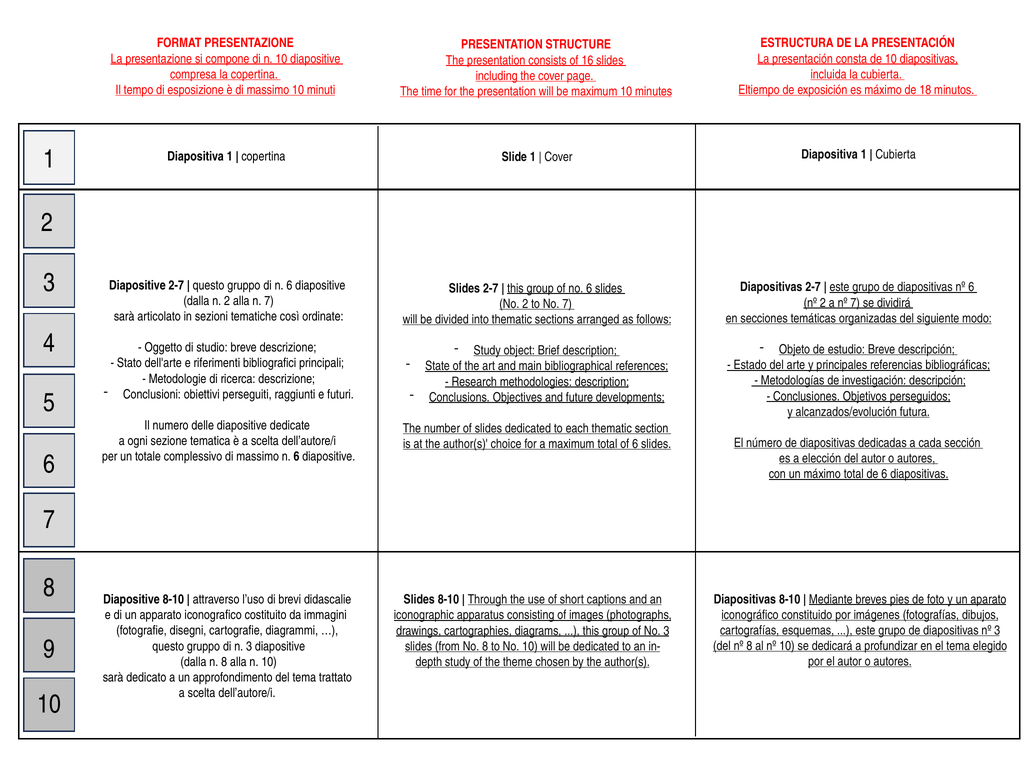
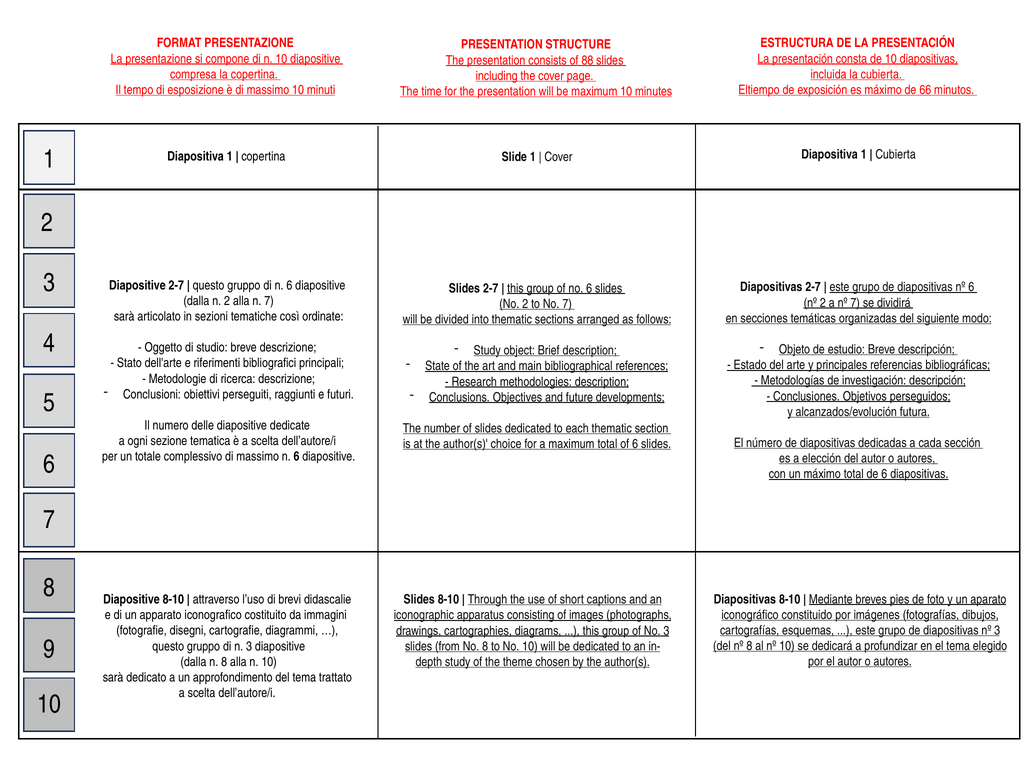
16: 16 -> 88
18: 18 -> 66
